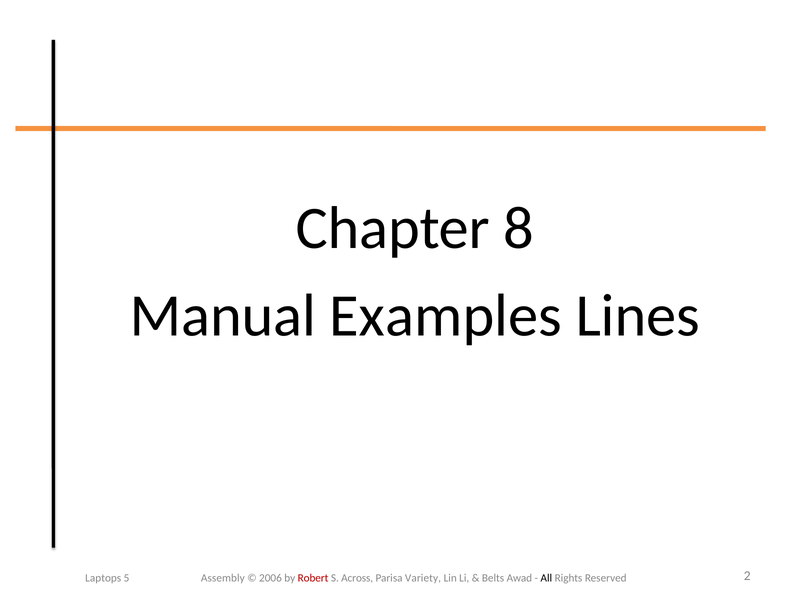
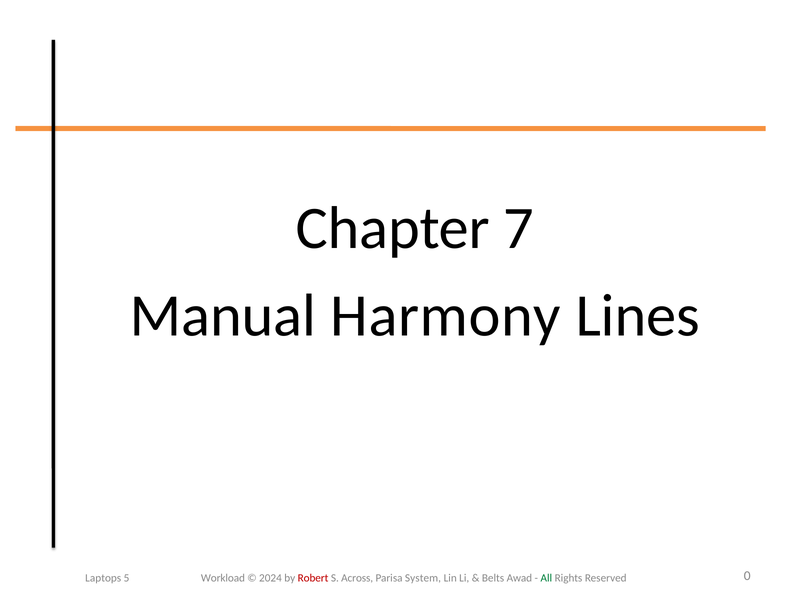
8: 8 -> 7
Examples: Examples -> Harmony
Assembly: Assembly -> Workload
2006: 2006 -> 2024
Variety: Variety -> System
All colour: black -> green
2: 2 -> 0
